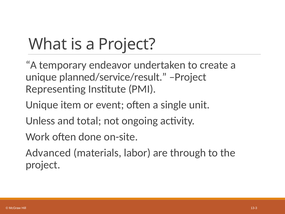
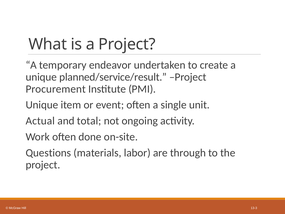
Representing: Representing -> Procurement
Unless: Unless -> Actual
Advanced: Advanced -> Questions
